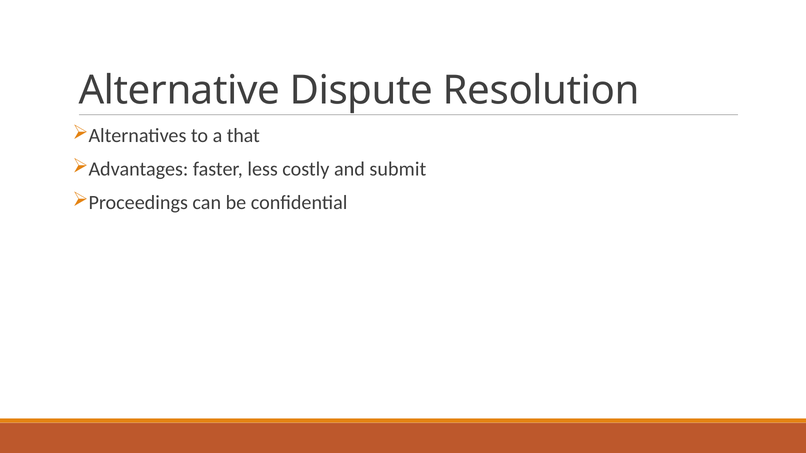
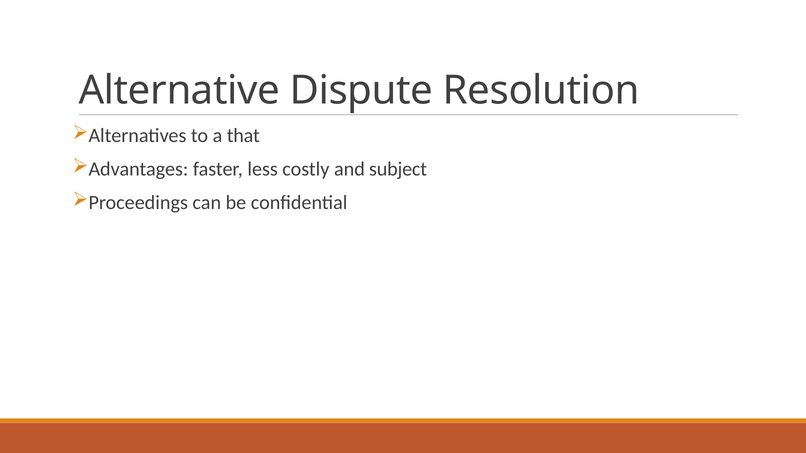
submit: submit -> subject
